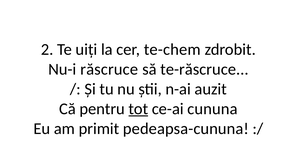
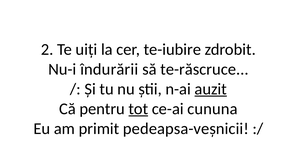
te-chem: te-chem -> te-iubire
răscruce: răscruce -> îndurării
auzit underline: none -> present
pedeapsa-cununa: pedeapsa-cununa -> pedeapsa-veșnicii
